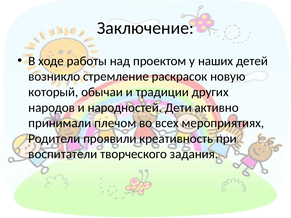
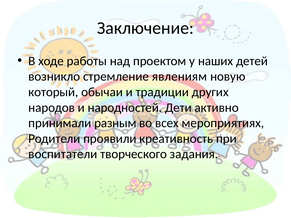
раскрасок: раскрасок -> явлениям
плечом: плечом -> разным
